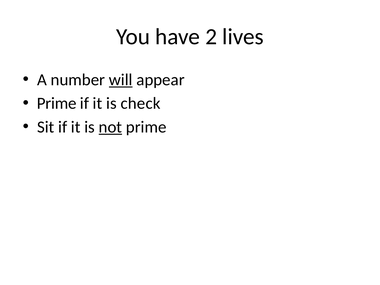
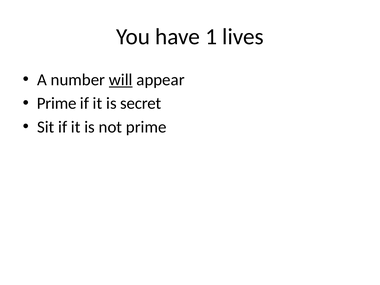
2: 2 -> 1
check: check -> secret
not underline: present -> none
